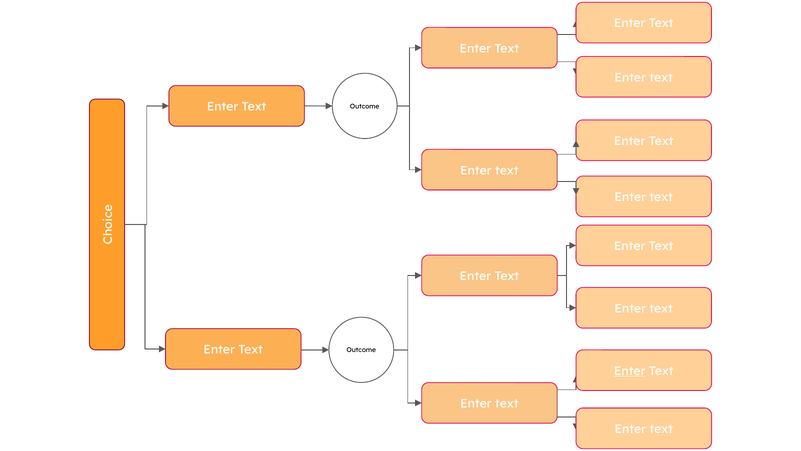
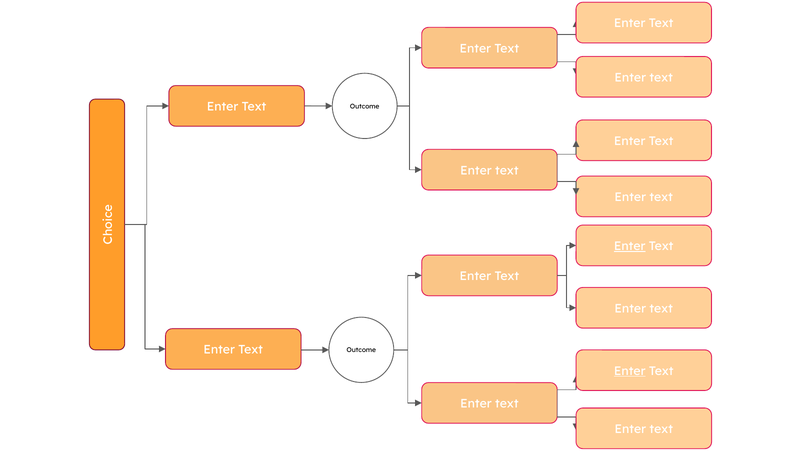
Enter at (630, 246) underline: none -> present
